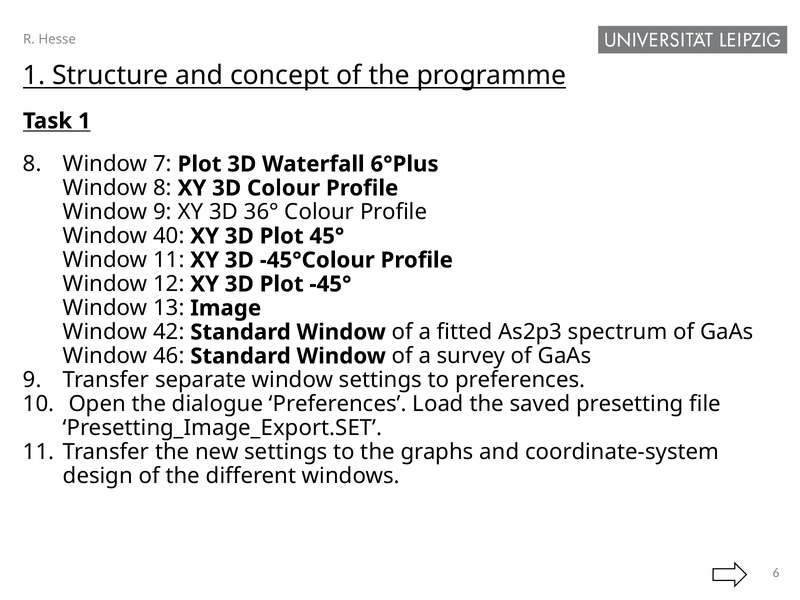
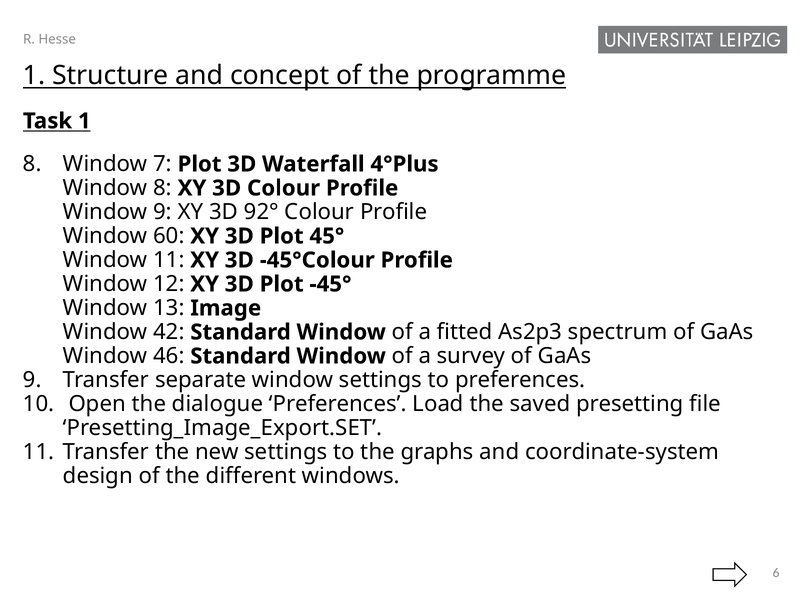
6°Plus: 6°Plus -> 4°Plus
36°: 36° -> 92°
40: 40 -> 60
